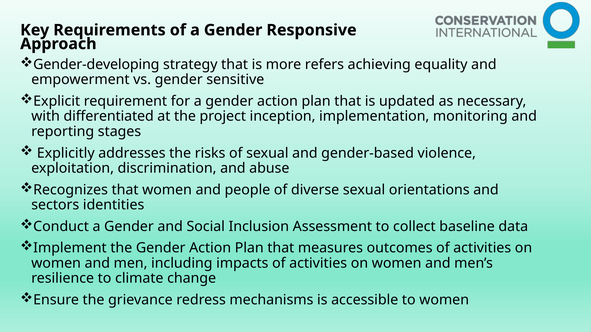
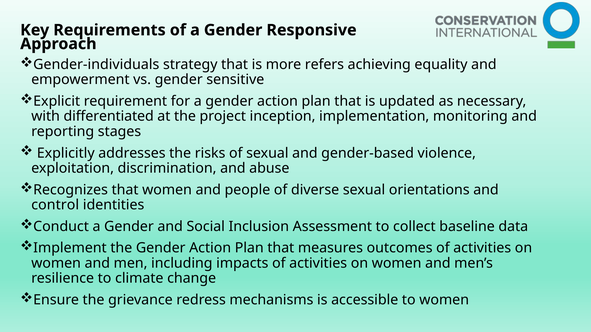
Gender-developing: Gender-developing -> Gender-individuals
sectors: sectors -> control
